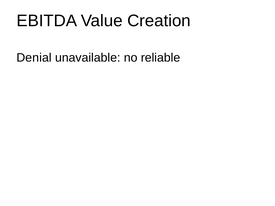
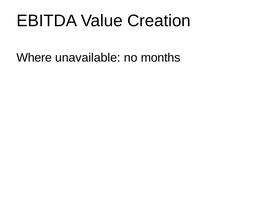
Denial: Denial -> Where
reliable: reliable -> months
